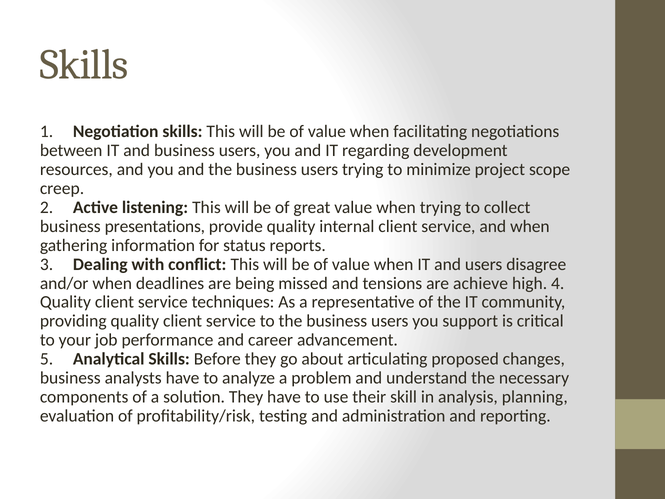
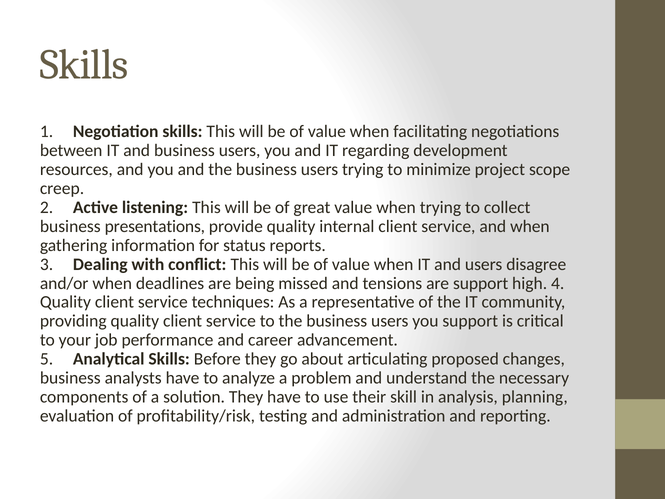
are achieve: achieve -> support
